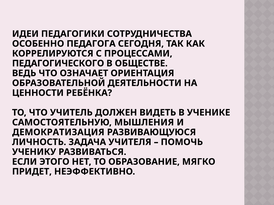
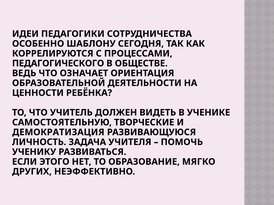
ПЕДАГОГА: ПЕДАГОГА -> ШАБЛОНУ
МЫШЛЕНИЯ: МЫШЛЕНИЯ -> ТВОРЧЕСКИЕ
ПРИДЕТ: ПРИДЕТ -> ДРУГИХ
